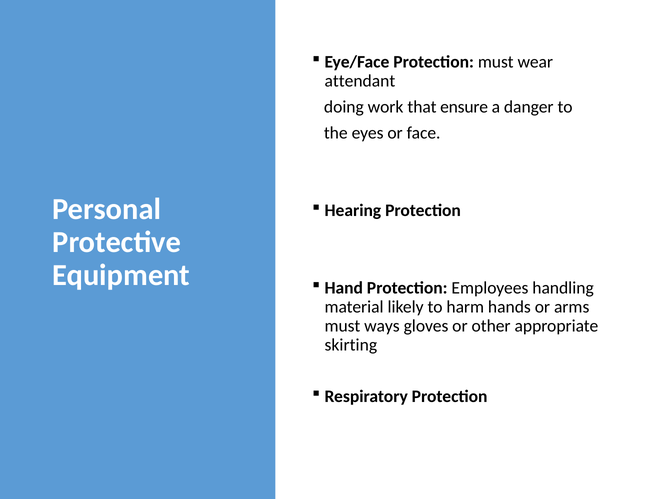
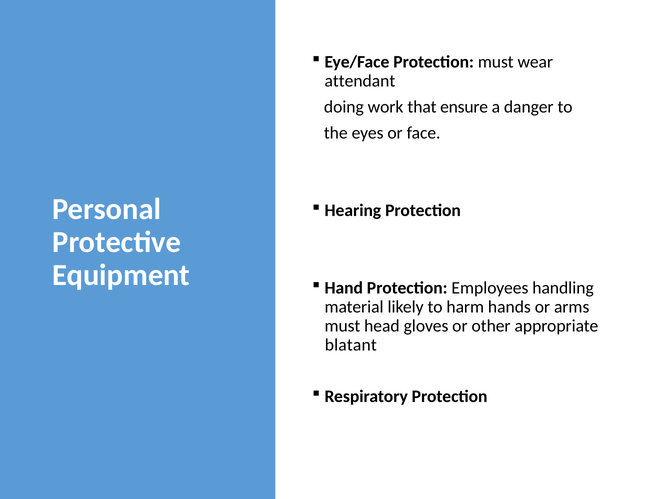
ways: ways -> head
skirting: skirting -> blatant
